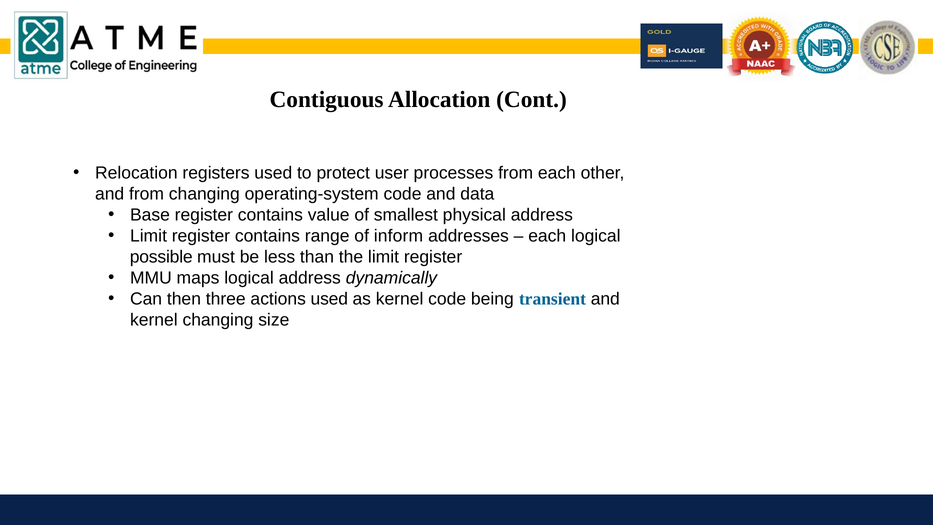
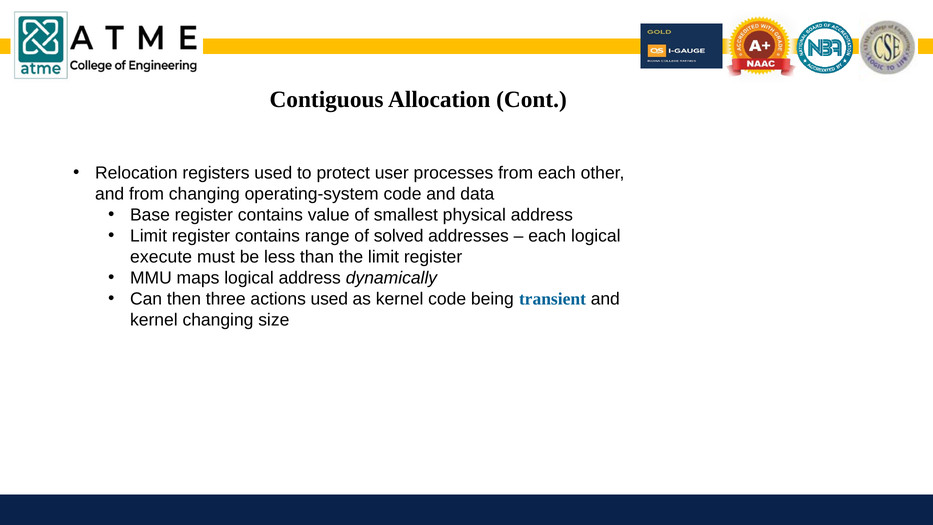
inform: inform -> solved
possible: possible -> execute
